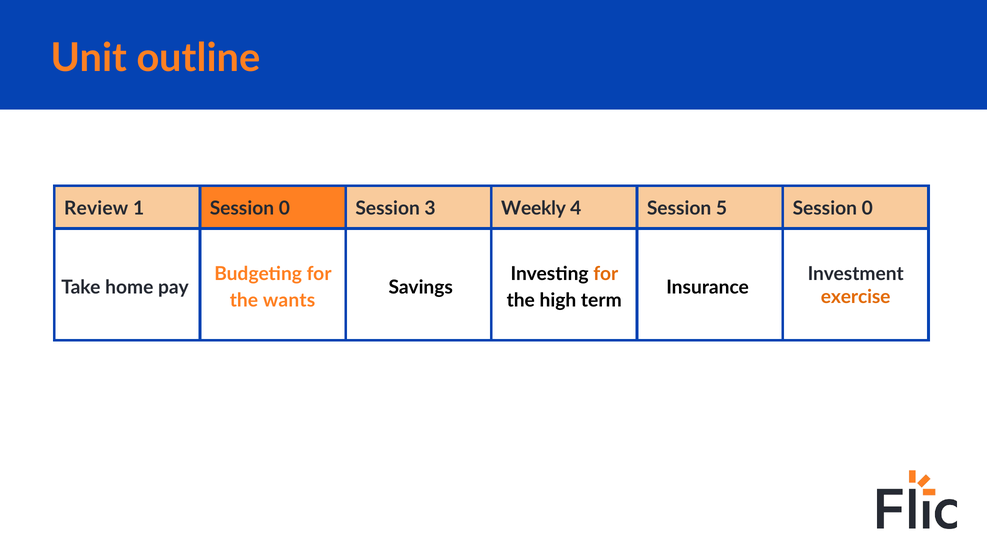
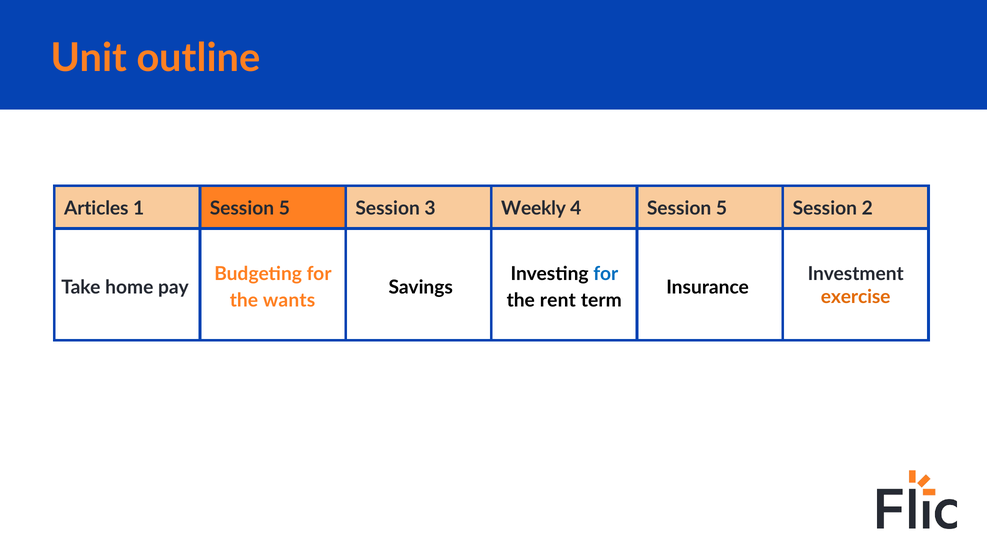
Review: Review -> Articles
1 Session 0: 0 -> 5
5 Session 0: 0 -> 2
for at (606, 274) colour: orange -> blue
high: high -> rent
